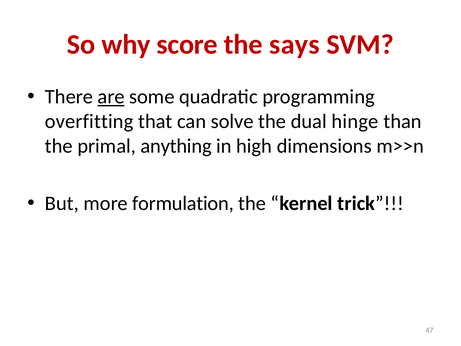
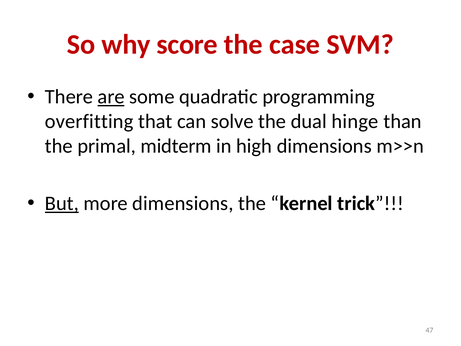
says: says -> case
anything: anything -> midterm
But underline: none -> present
more formulation: formulation -> dimensions
